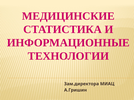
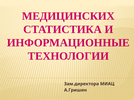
МЕДИЦИНСКИЕ: МЕДИЦИНСКИЕ -> МЕДИЦИНСКИХ
